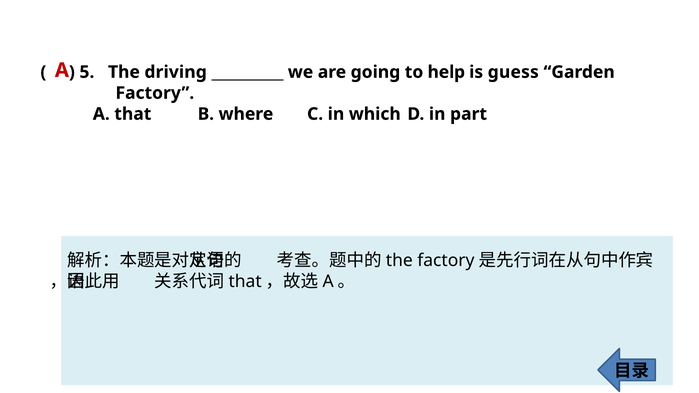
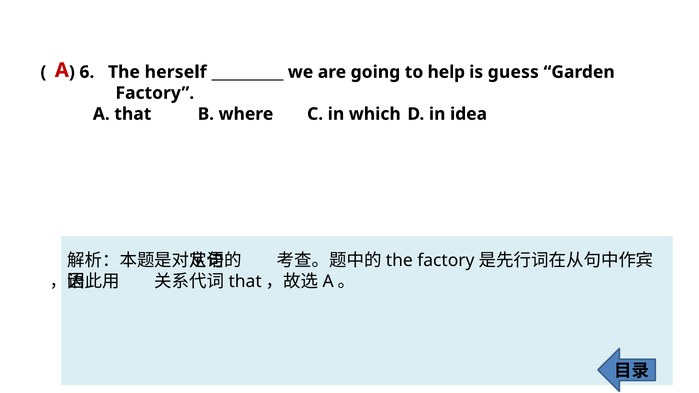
5: 5 -> 6
driving: driving -> herself
part: part -> idea
